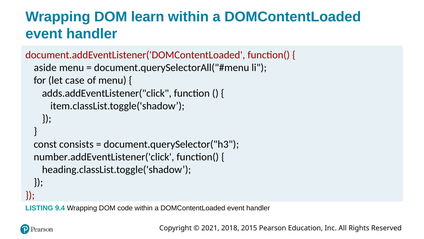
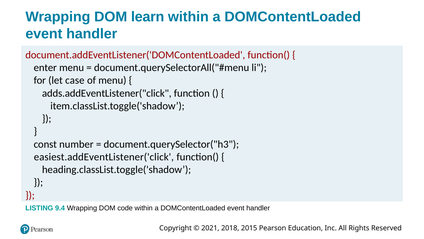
aside: aside -> enter
consists: consists -> number
number.addEventListener('click: number.addEventListener('click -> easiest.addEventListener('click
